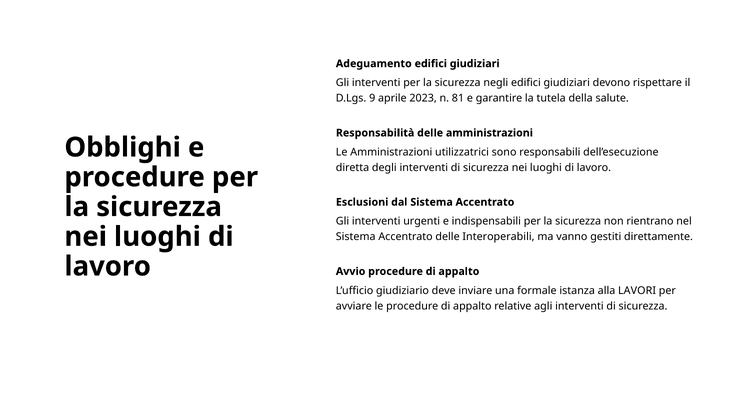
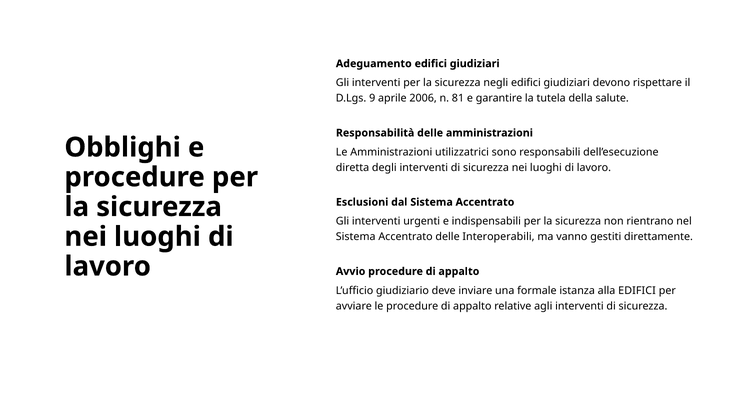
2023: 2023 -> 2006
alla LAVORI: LAVORI -> EDIFICI
